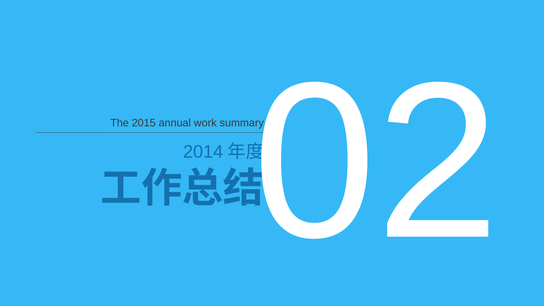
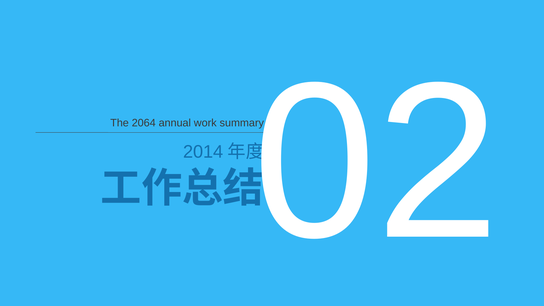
2015: 2015 -> 2064
